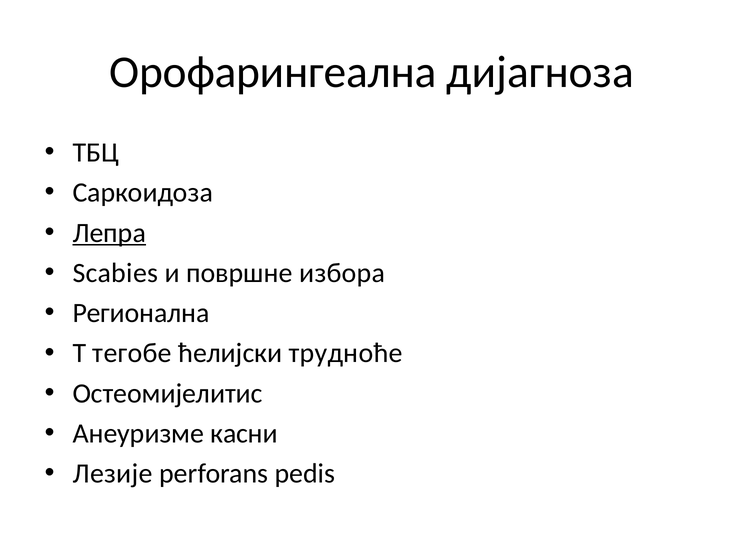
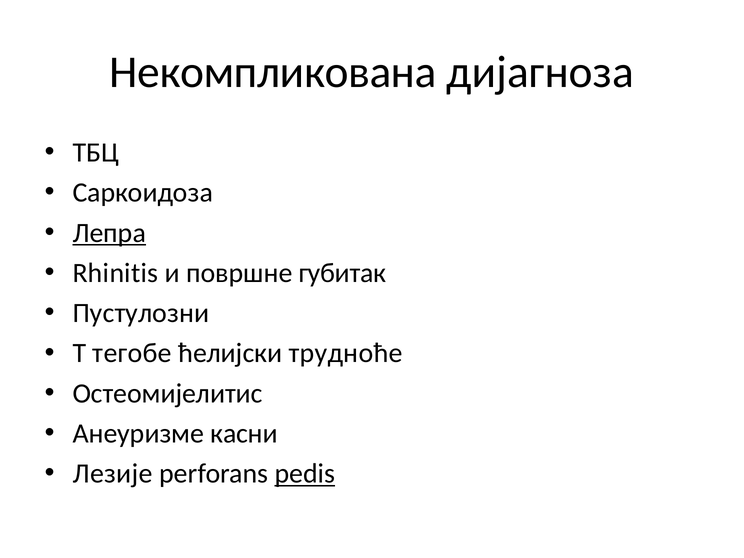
Орофарингеална: Орофарингеална -> Некомпликована
Scabies: Scabies -> Rhinitis
избора: избора -> губитак
Регионална: Регионална -> Пустулозни
pedis underline: none -> present
